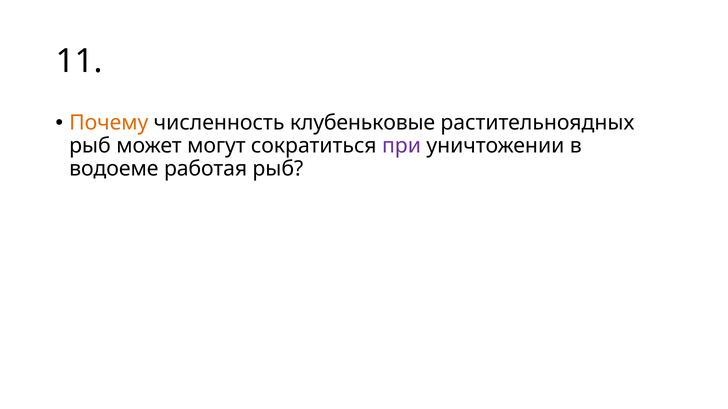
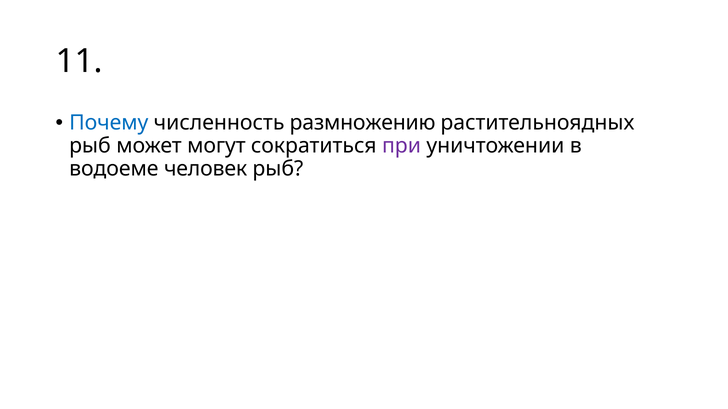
Почему colour: orange -> blue
клубеньковые: клубеньковые -> размножению
работая: работая -> человек
